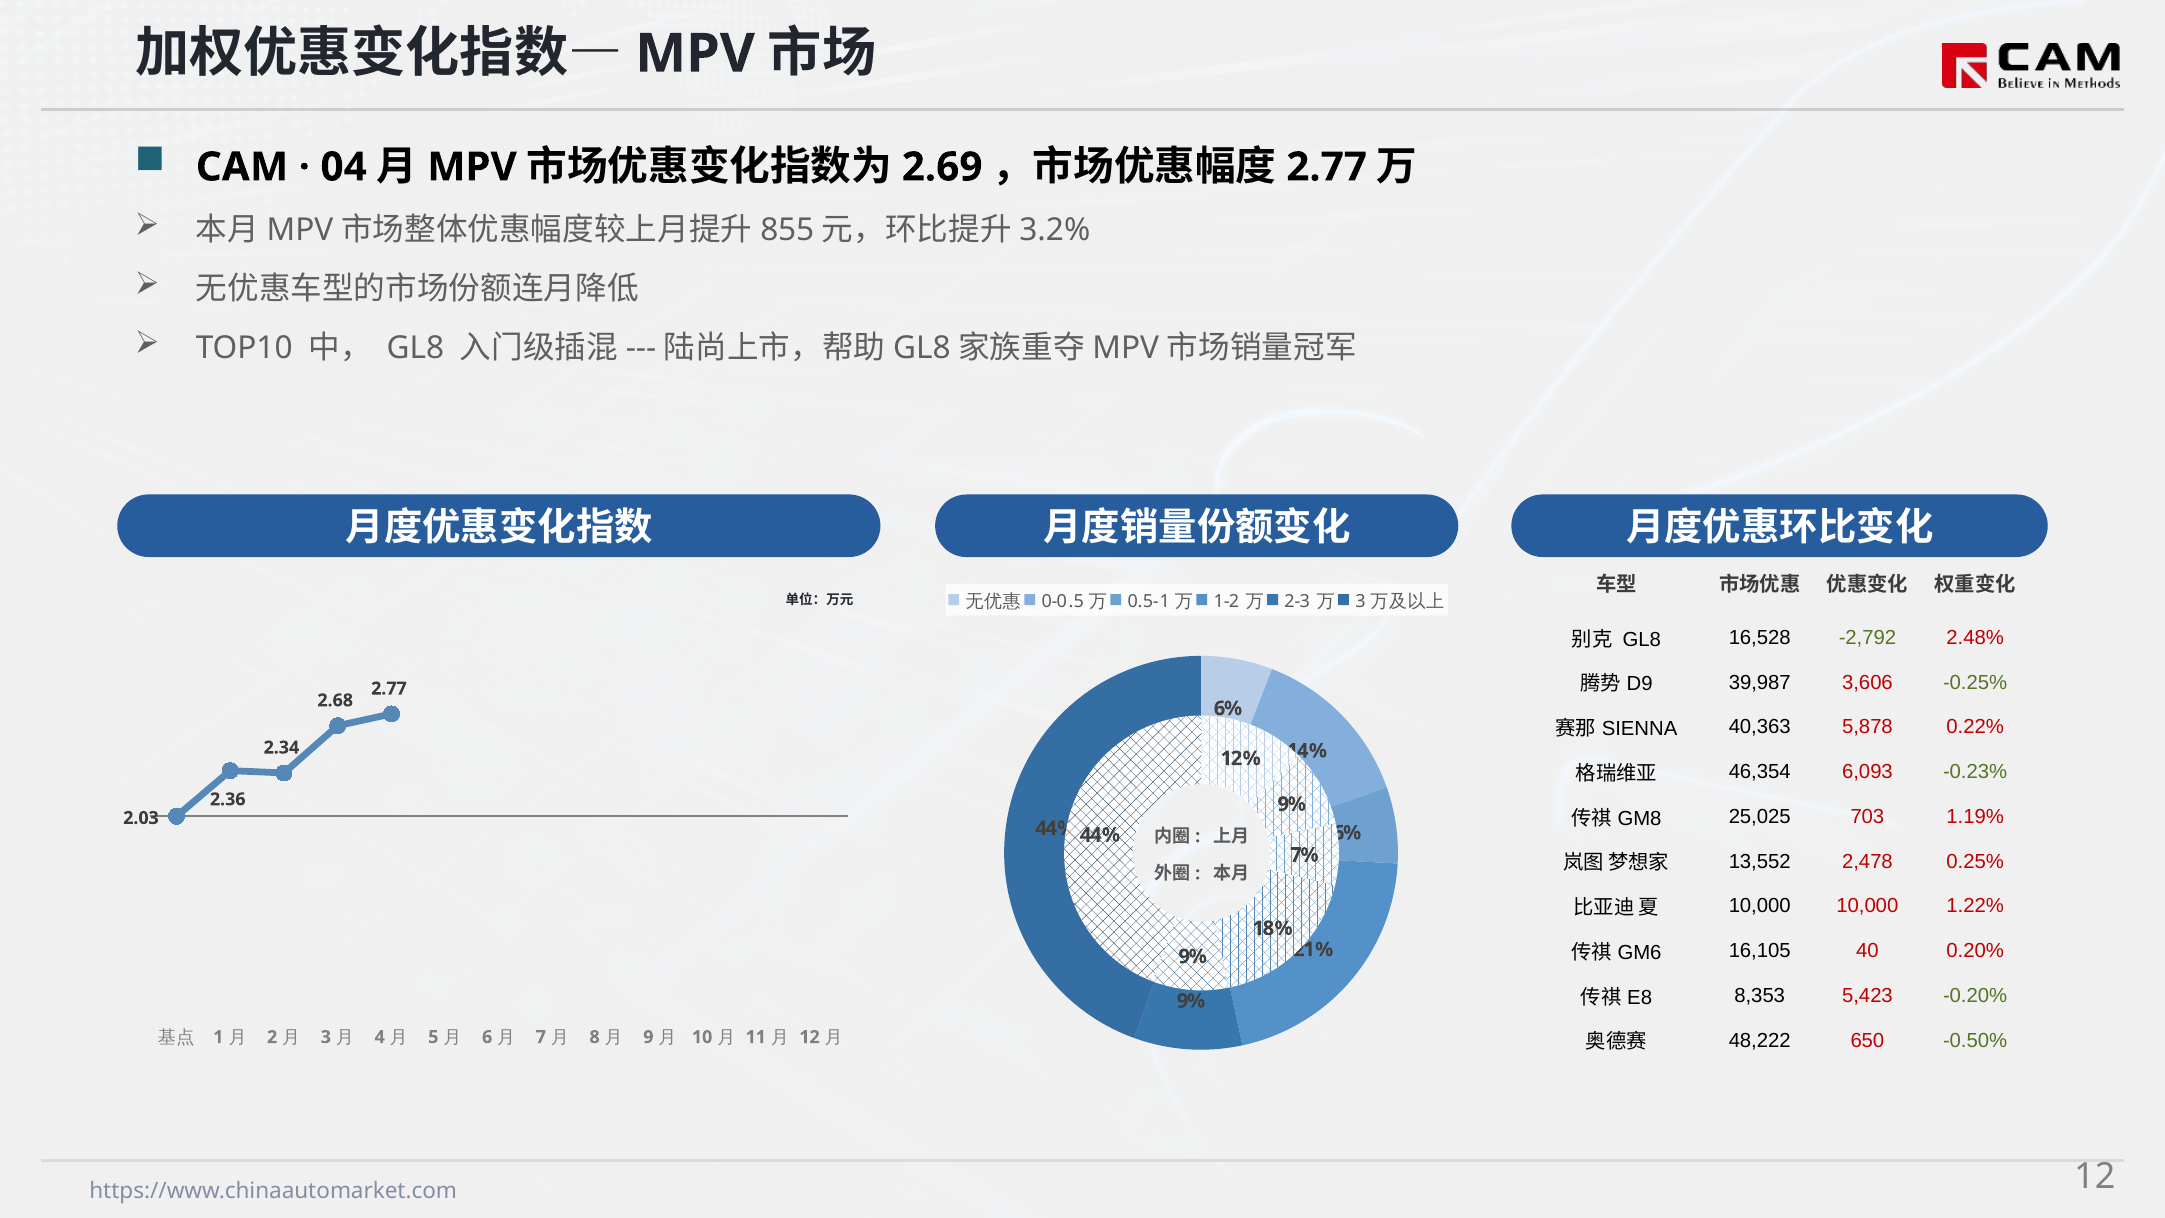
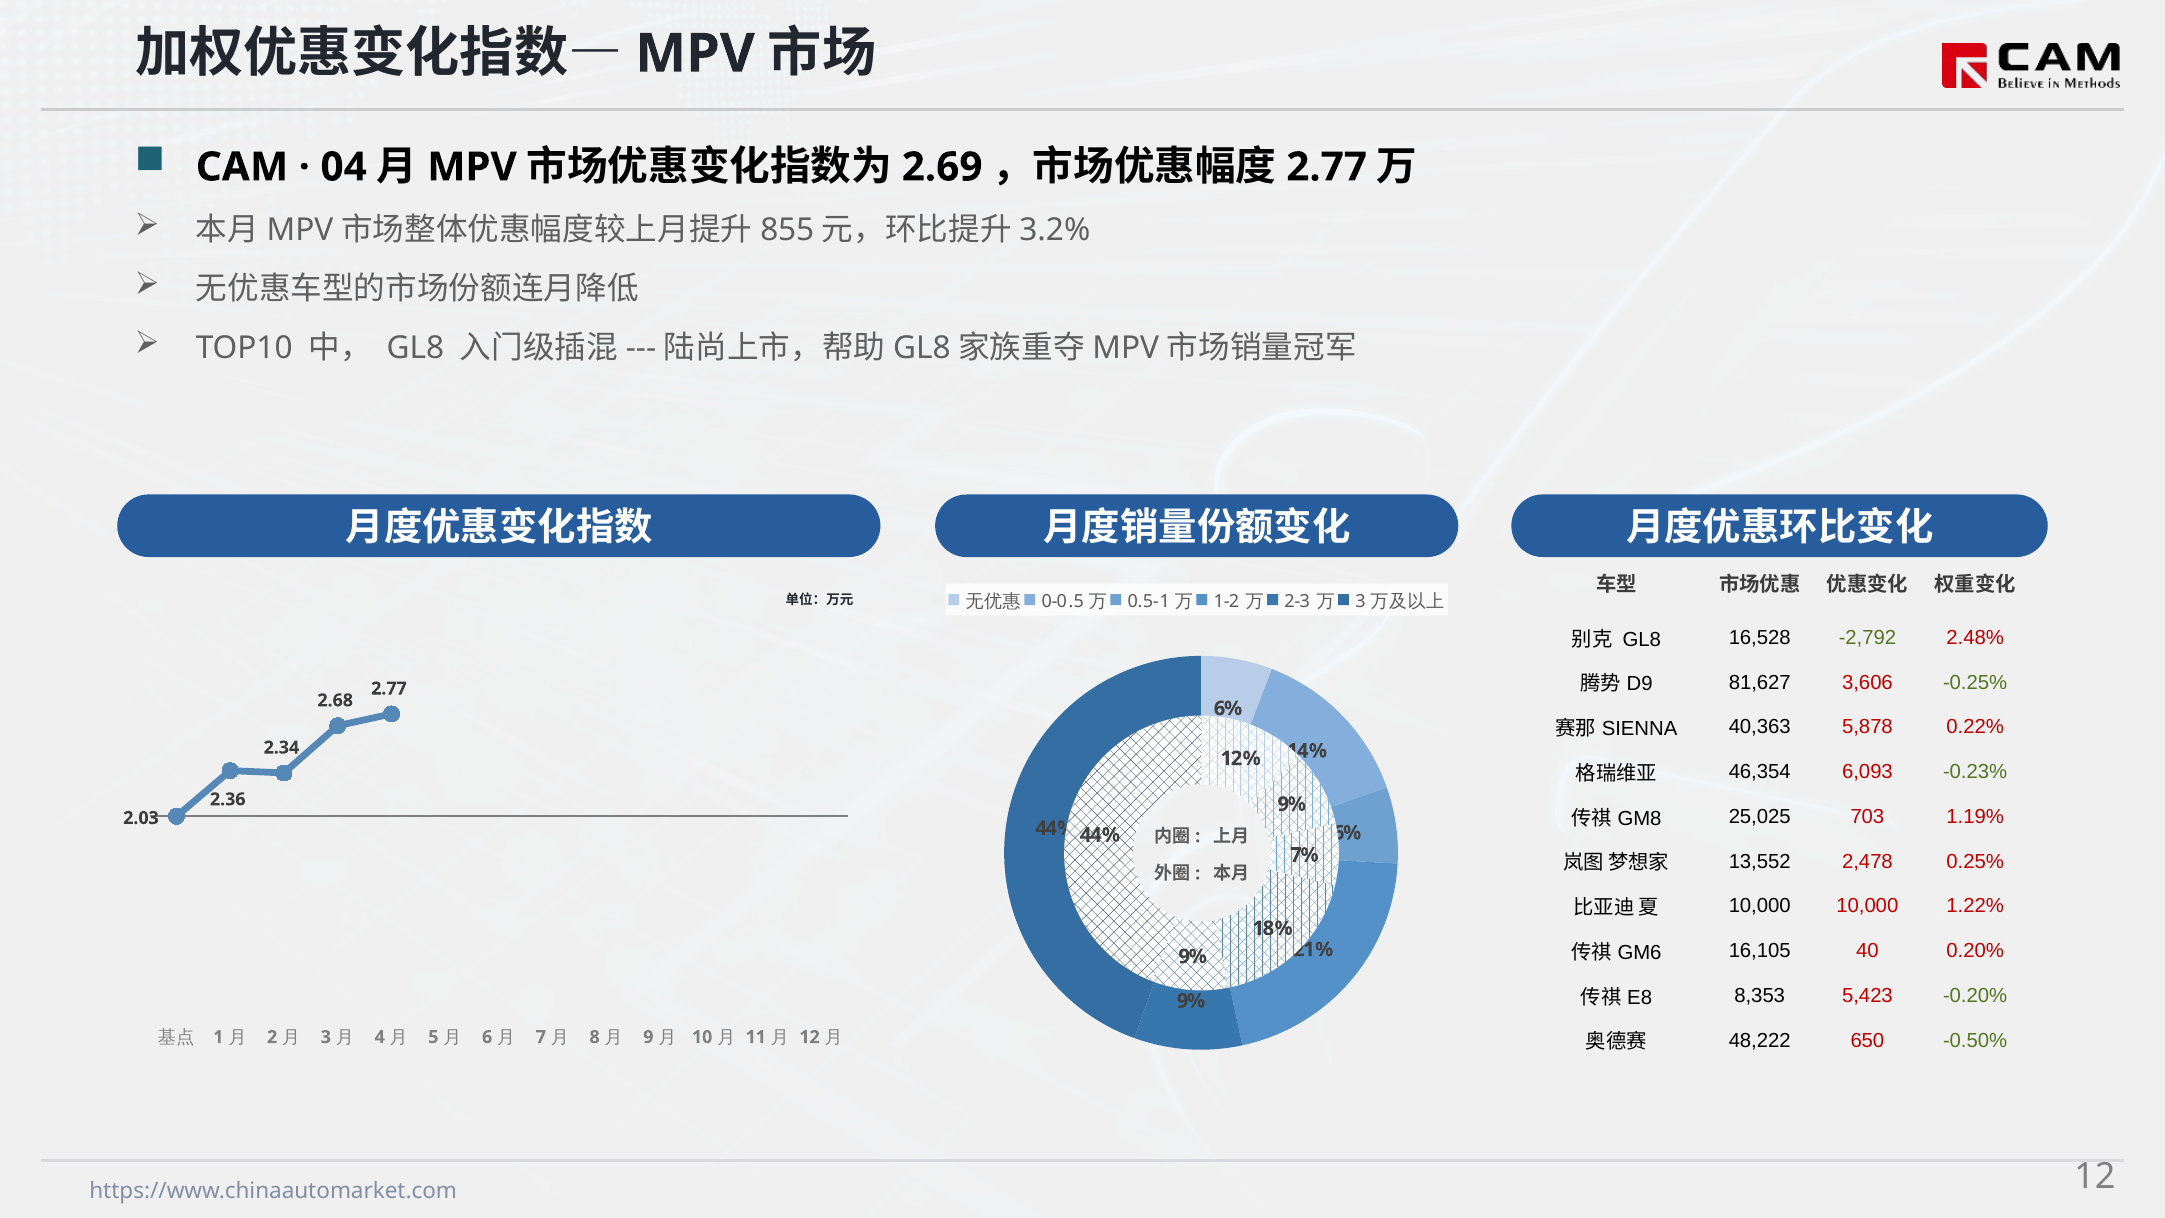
39,987: 39,987 -> 81,627
